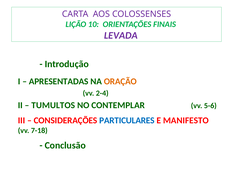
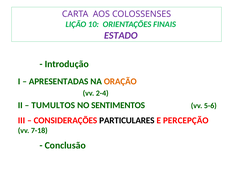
LEVADA: LEVADA -> ESTADO
CONTEMPLAR: CONTEMPLAR -> SENTIMENTOS
PARTICULARES colour: blue -> black
MANIFESTO: MANIFESTO -> PERCEPÇÃO
